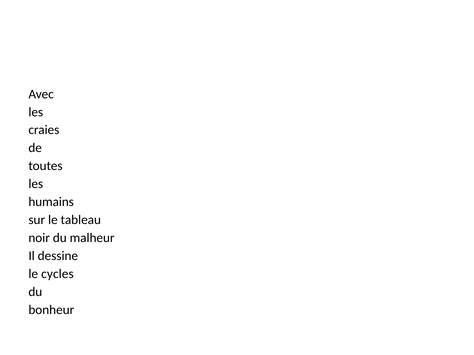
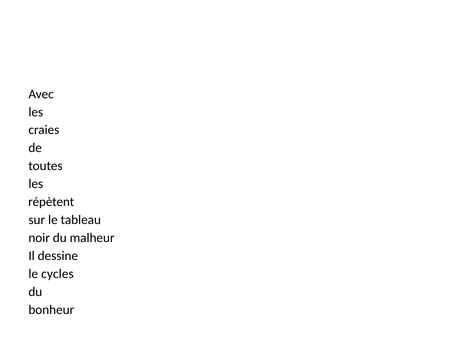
humains: humains -> répètent
